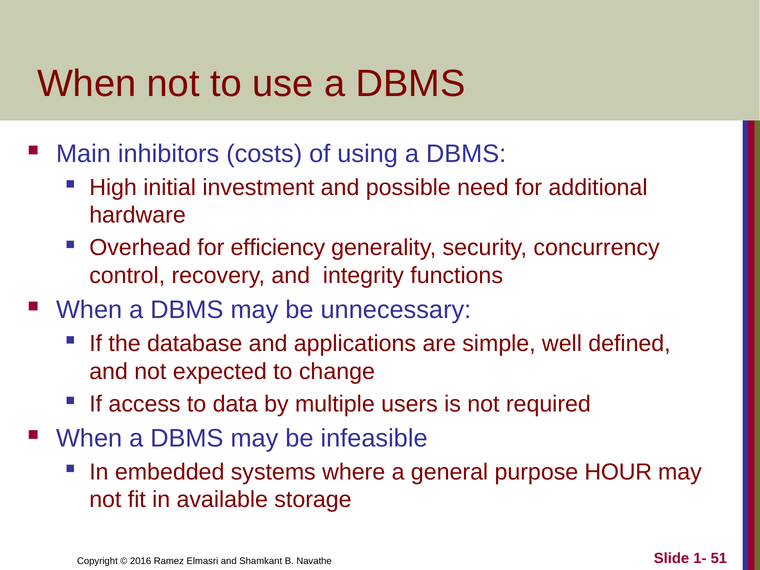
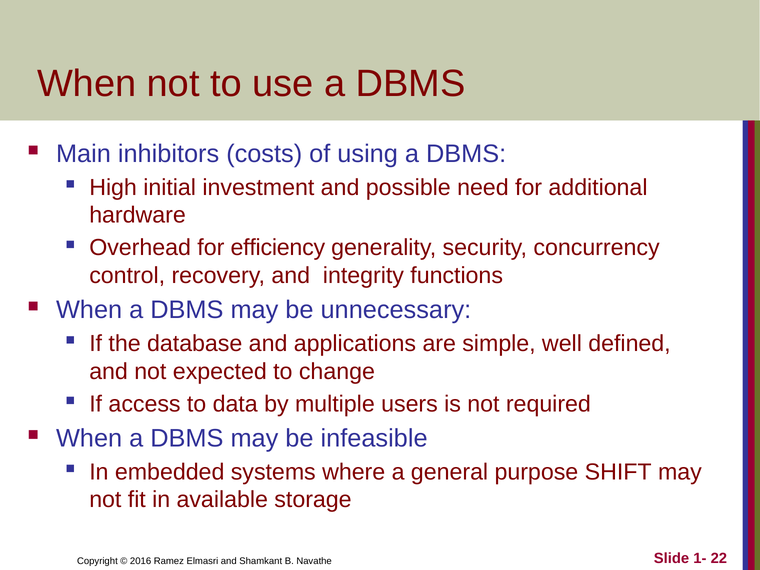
HOUR: HOUR -> SHIFT
51: 51 -> 22
